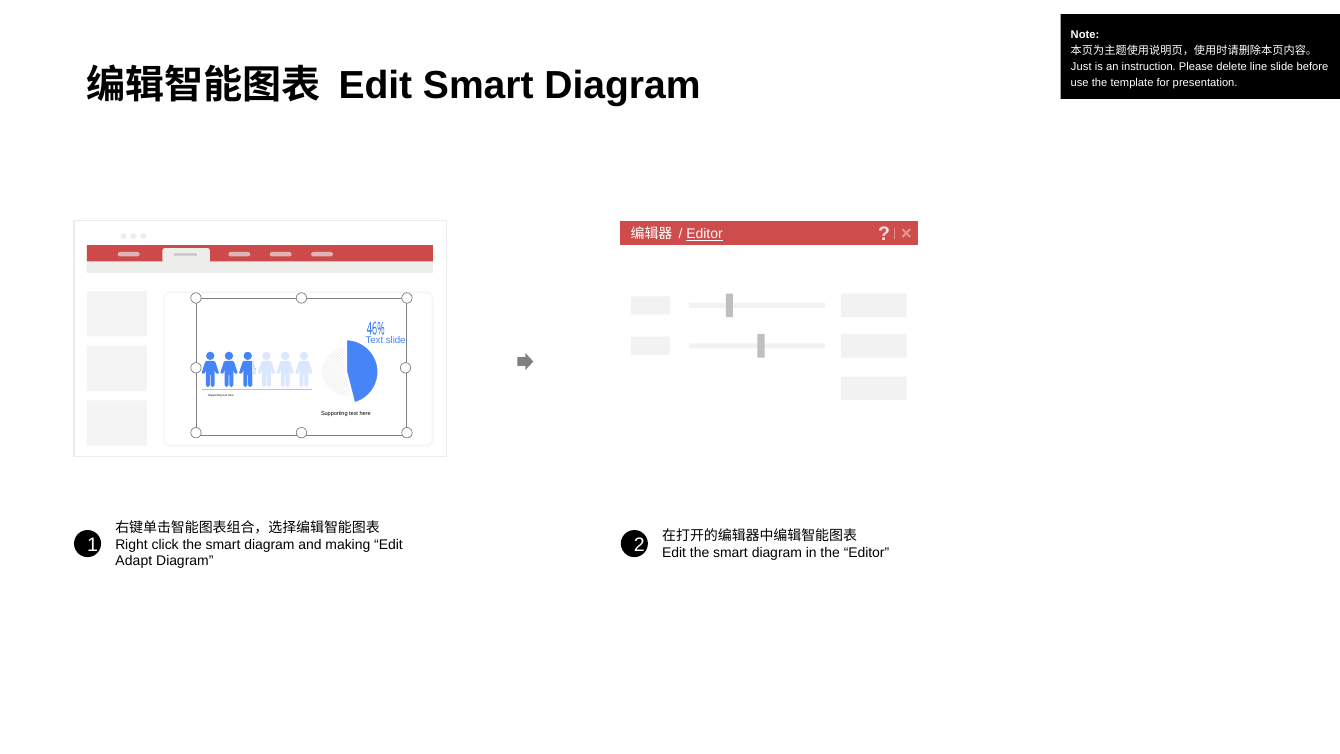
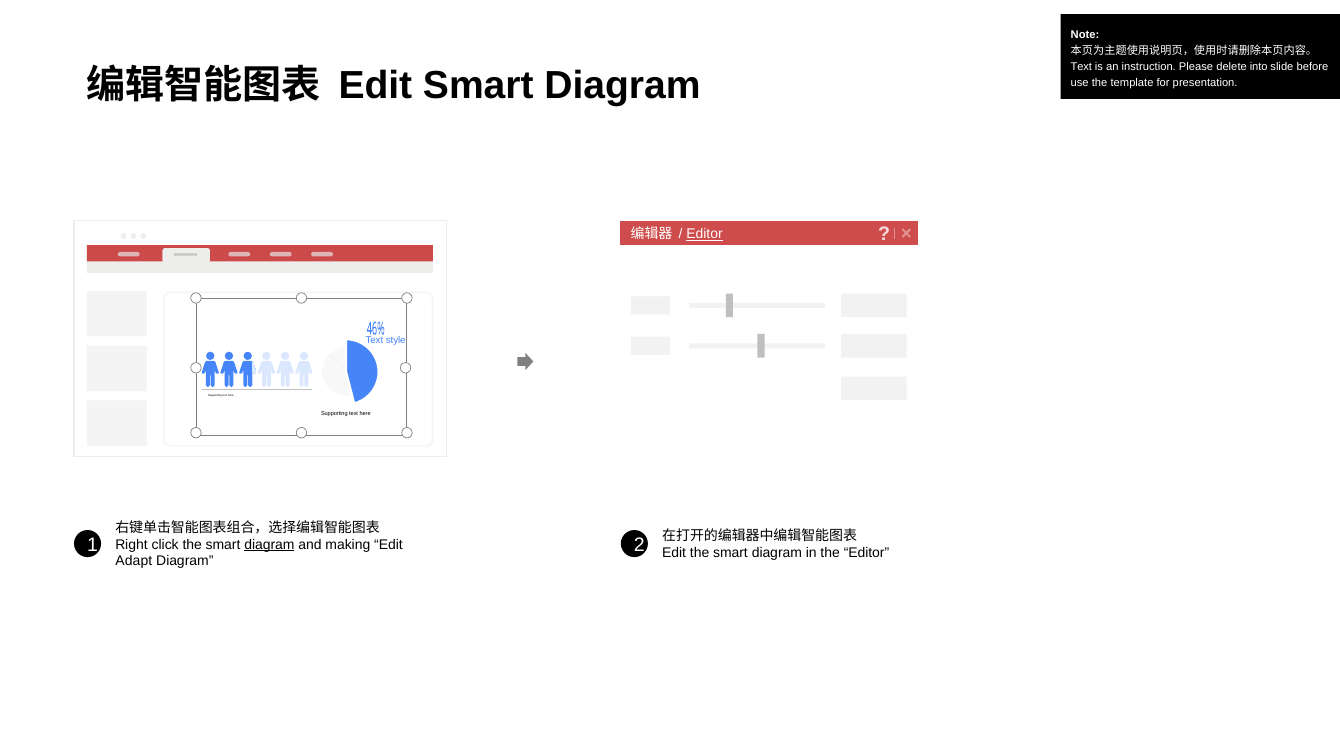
Just at (1081, 67): Just -> Text
line: line -> into
Text slide: slide -> style
diagram at (269, 544) underline: none -> present
